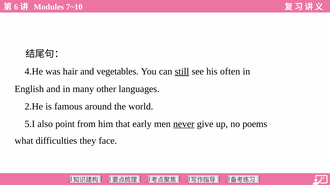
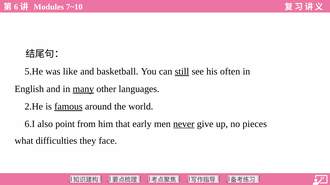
4.He: 4.He -> 5.He
hair: hair -> like
vegetables: vegetables -> basketball
many underline: none -> present
famous underline: none -> present
5.I: 5.I -> 6.I
poems: poems -> pieces
